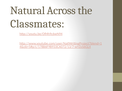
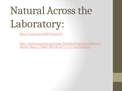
Classmates: Classmates -> Laboratory
